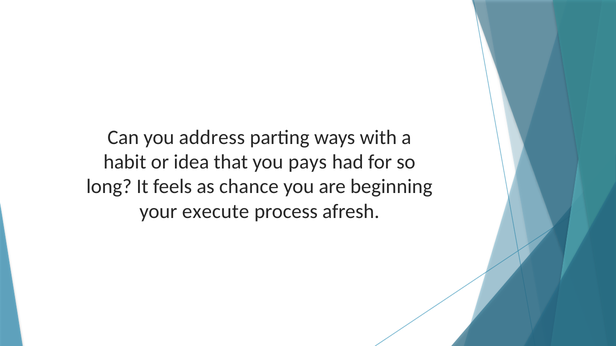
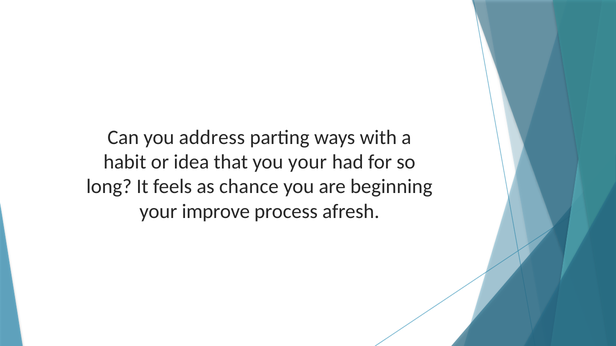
you pays: pays -> your
execute: execute -> improve
